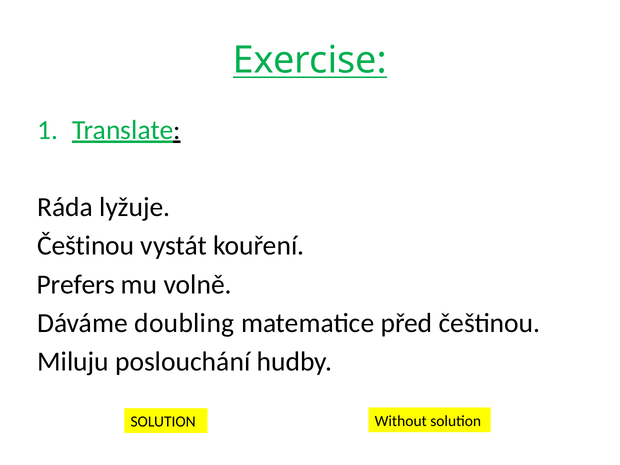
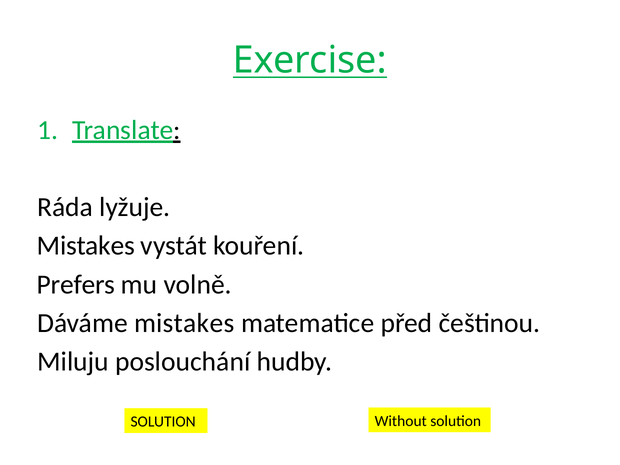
Češtinou at (86, 246): Češtinou -> Mistakes
Dáváme doubling: doubling -> mistakes
